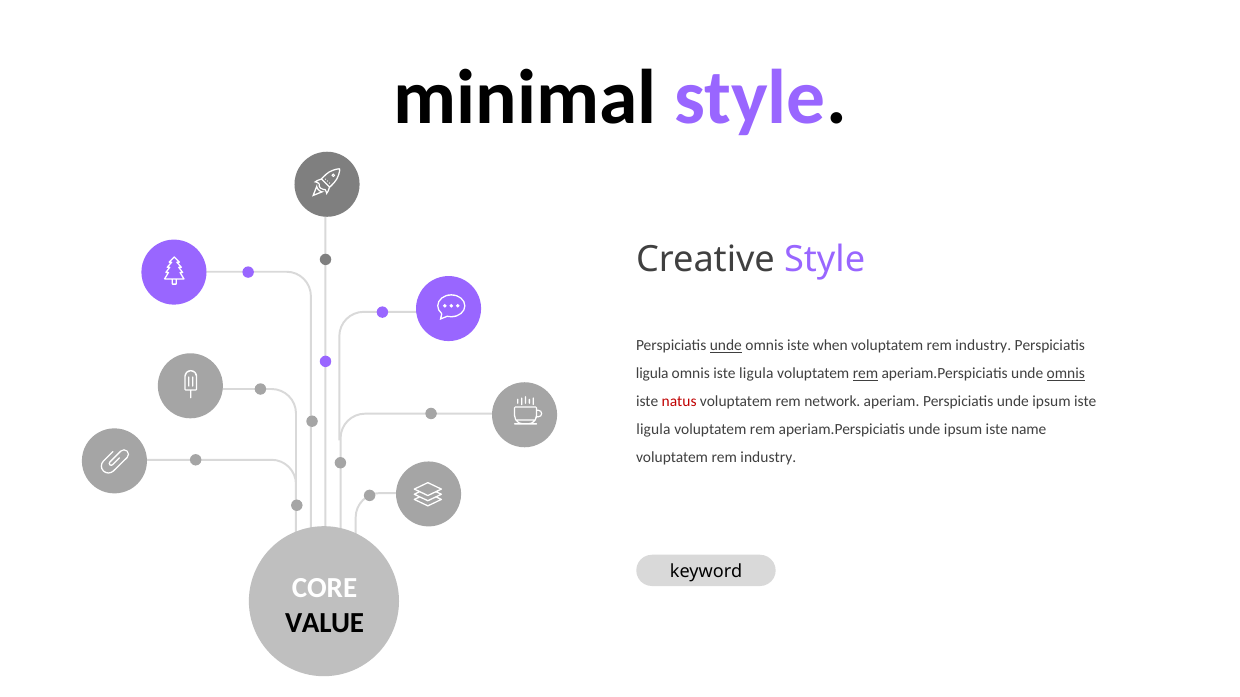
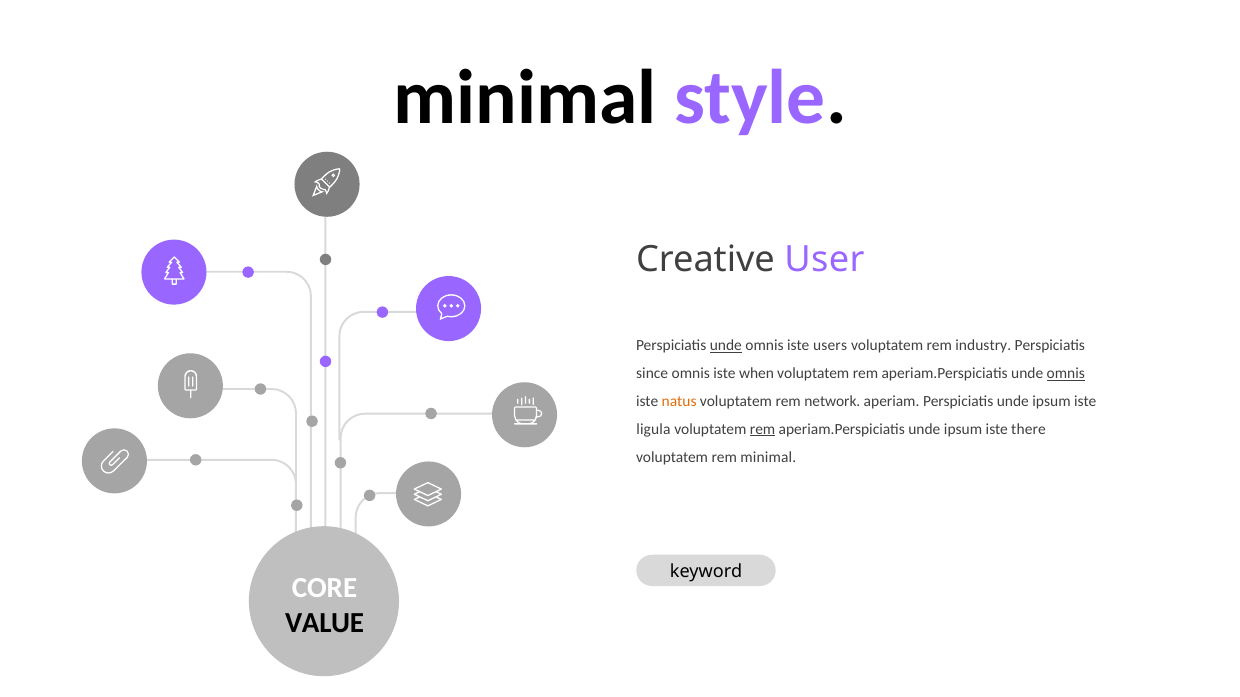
Creative Style: Style -> User
when: when -> users
ligula at (652, 374): ligula -> since
omnis iste ligula: ligula -> when
rem at (866, 374) underline: present -> none
natus colour: red -> orange
rem at (763, 429) underline: none -> present
name: name -> there
industry at (768, 457): industry -> minimal
